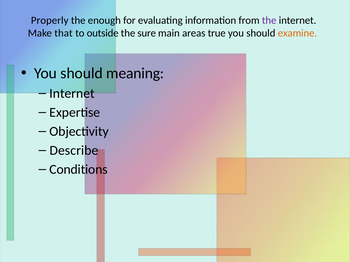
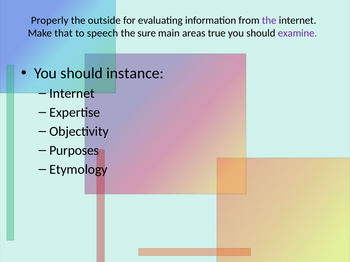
enough: enough -> outside
outside: outside -> speech
examine colour: orange -> purple
meaning: meaning -> instance
Describe: Describe -> Purposes
Conditions: Conditions -> Etymology
